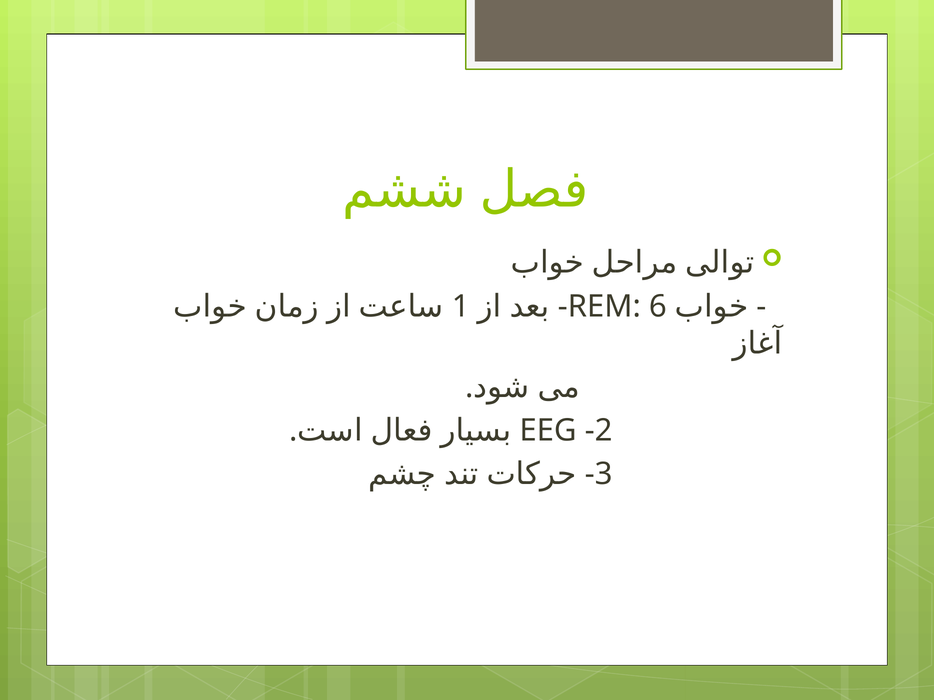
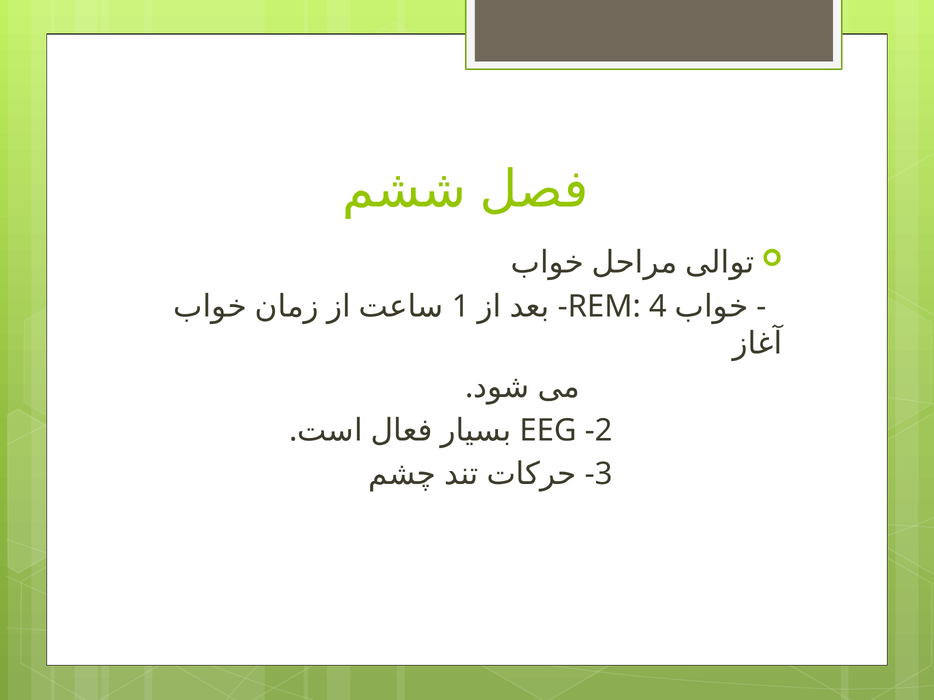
6: 6 -> 4
